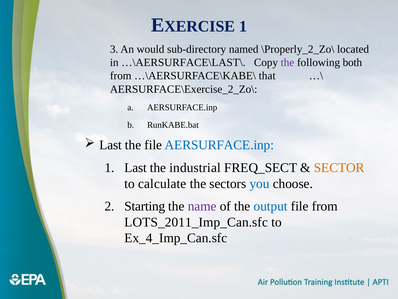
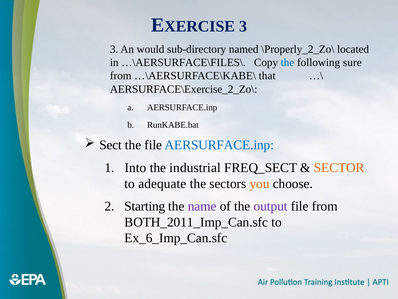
1 at (243, 26): 1 -> 3
…\AERSURFACE\LAST\: …\AERSURFACE\LAST\ -> …\AERSURFACE\FILES\
the at (287, 62) colour: purple -> blue
both: both -> sure
Last at (111, 145): Last -> Sect
Last at (136, 167): Last -> Into
calculate: calculate -> adequate
you colour: blue -> orange
output colour: blue -> purple
LOTS_2011_Imp_Can.sfc: LOTS_2011_Imp_Can.sfc -> BOTH_2011_Imp_Can.sfc
Ex_4_Imp_Can.sfc: Ex_4_Imp_Can.sfc -> Ex_6_Imp_Can.sfc
